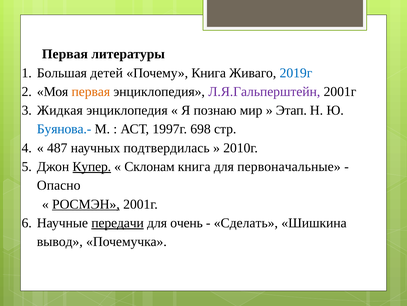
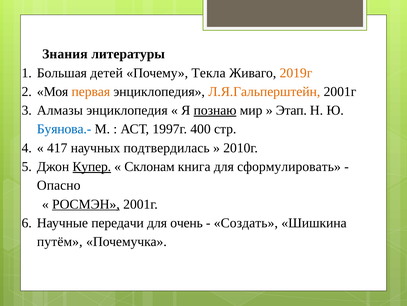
Первая at (65, 54): Первая -> Знания
Почему Книга: Книга -> Текла
2019г colour: blue -> orange
Л.Я.Гальперштейн colour: purple -> orange
Жидкая: Жидкая -> Алмазы
познаю underline: none -> present
698: 698 -> 400
487: 487 -> 417
первоначальные: первоначальные -> сформулировать
передачи underline: present -> none
Сделать: Сделать -> Создать
вывод: вывод -> путём
